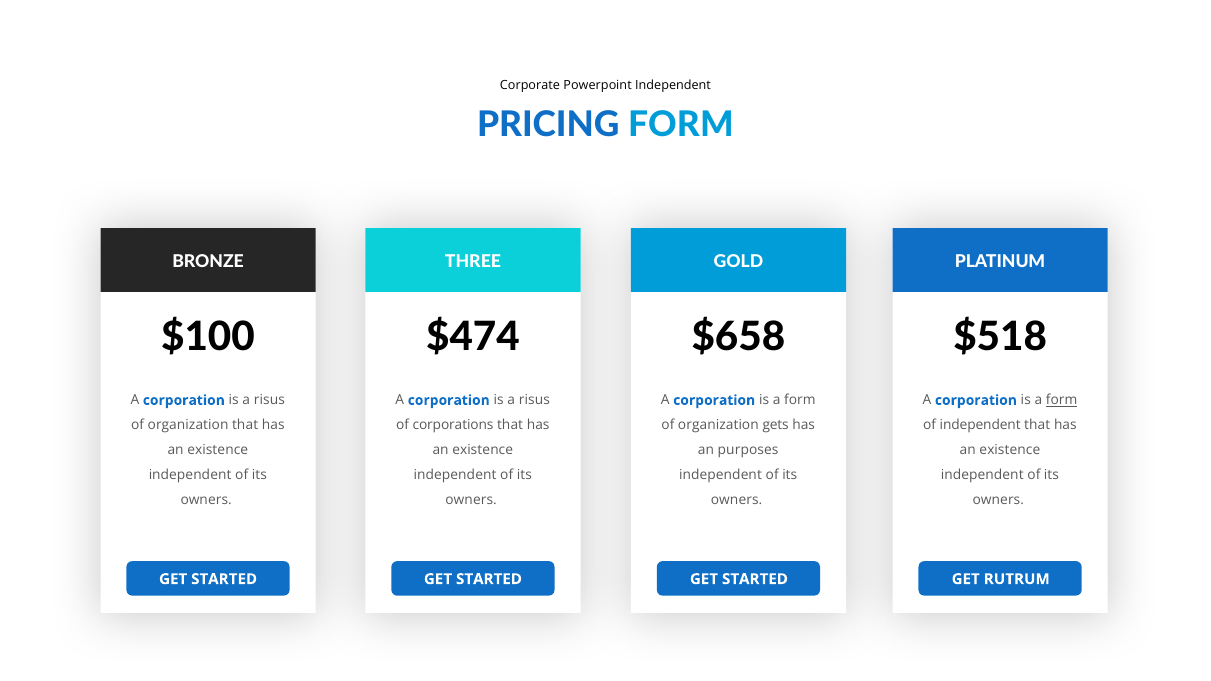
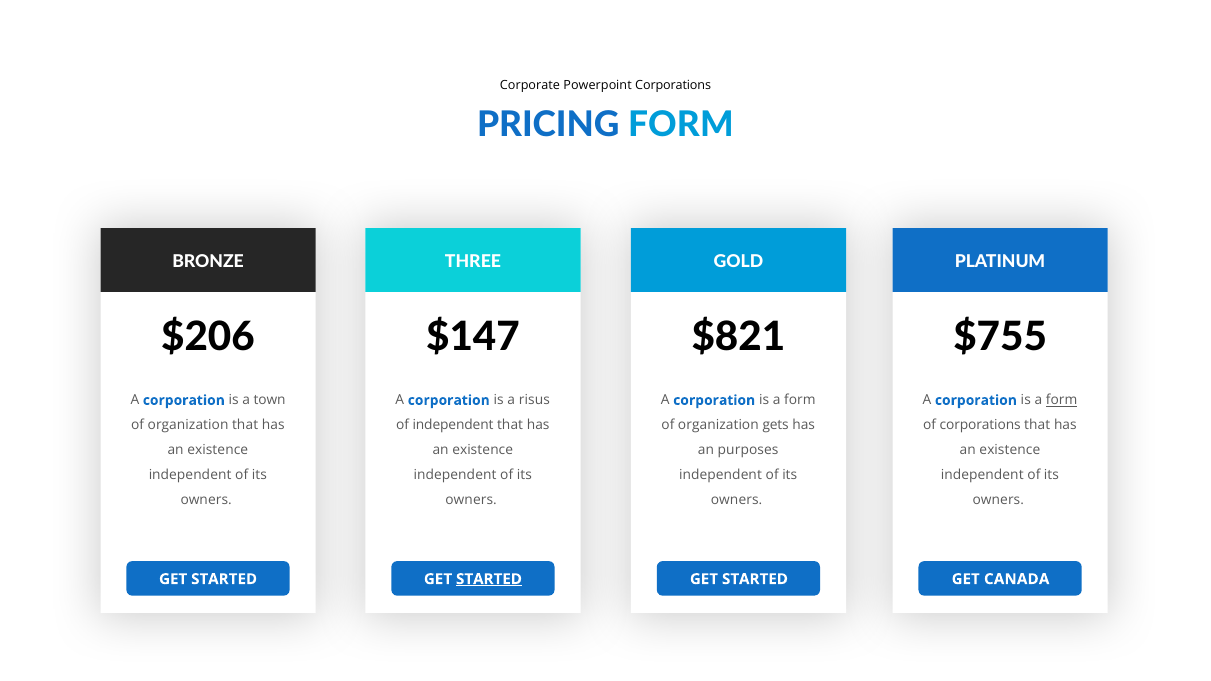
Powerpoint Independent: Independent -> Corporations
$100: $100 -> $206
$474: $474 -> $147
$658: $658 -> $821
$518: $518 -> $755
risus at (269, 400): risus -> town
of corporations: corporations -> independent
of independent: independent -> corporations
STARTED at (489, 579) underline: none -> present
RUTRUM: RUTRUM -> CANADA
